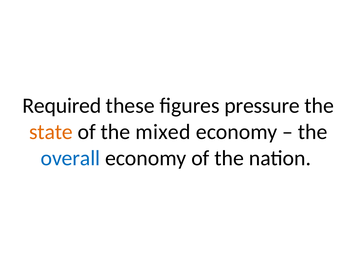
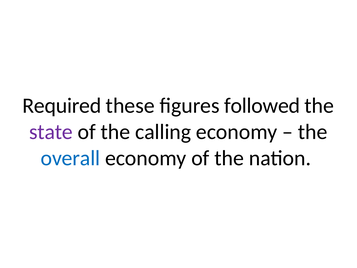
pressure: pressure -> followed
state colour: orange -> purple
mixed: mixed -> calling
